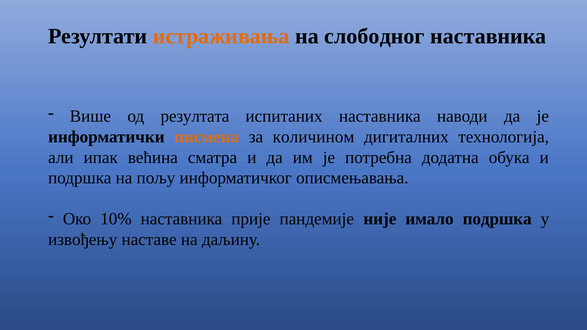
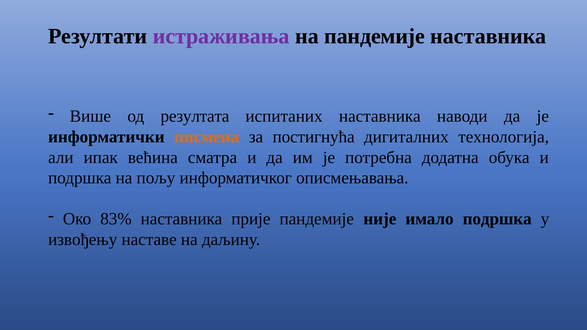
истраживања colour: orange -> purple
на слободног: слободног -> пандемије
количином: количином -> постигнућа
10%: 10% -> 83%
